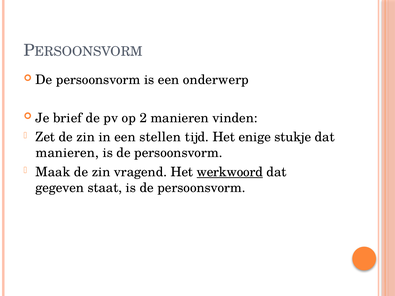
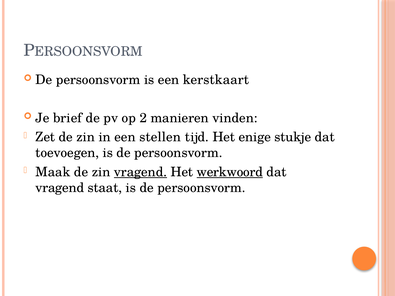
onderwerp: onderwerp -> kerstkaart
manieren at (67, 153): manieren -> toevoegen
vragend at (140, 172) underline: none -> present
gegeven at (60, 188): gegeven -> vragend
